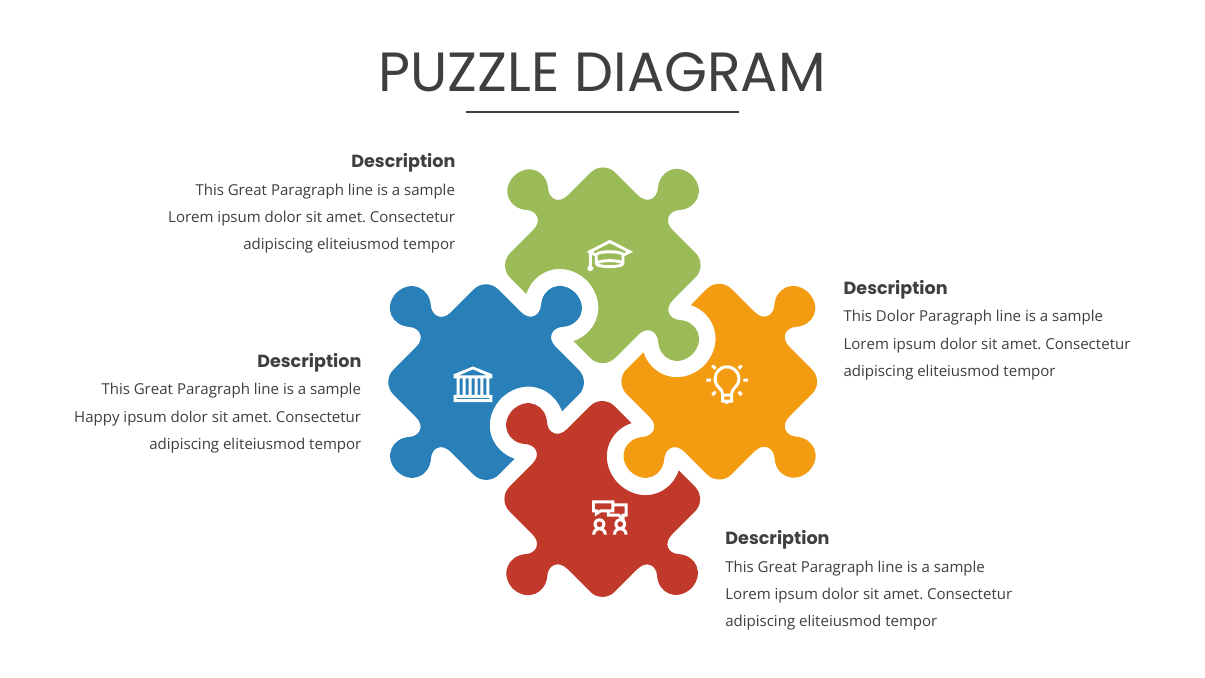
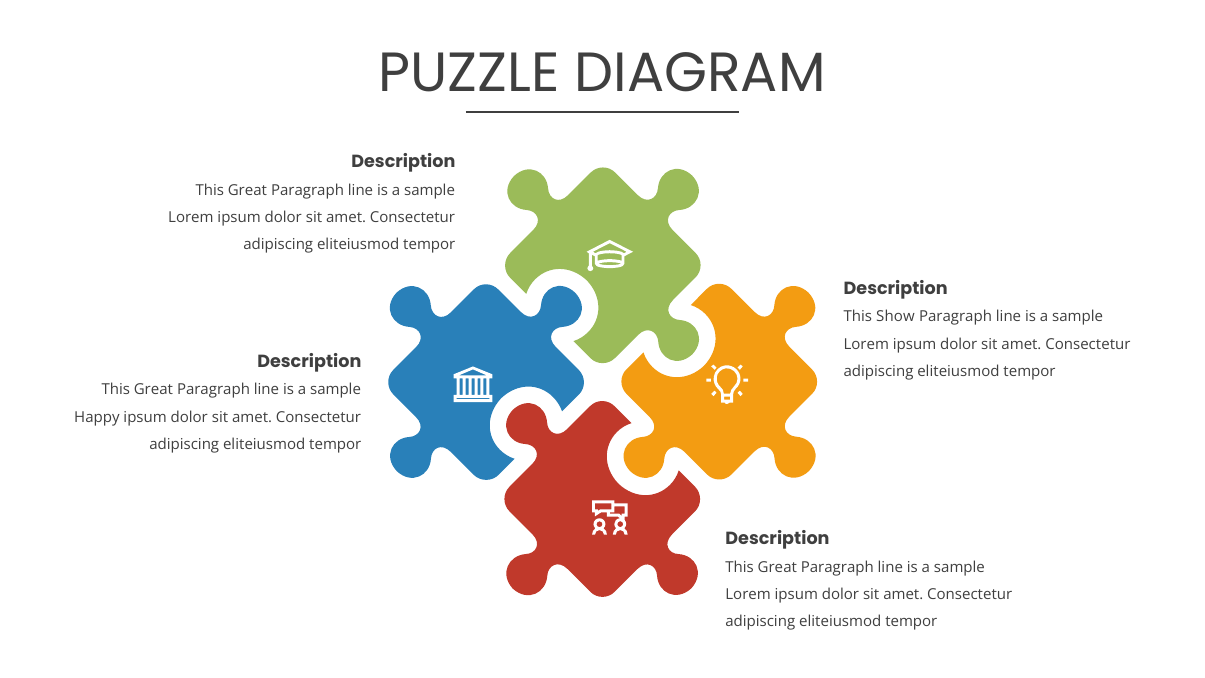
This Dolor: Dolor -> Show
